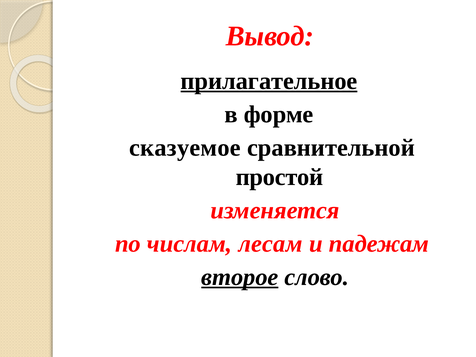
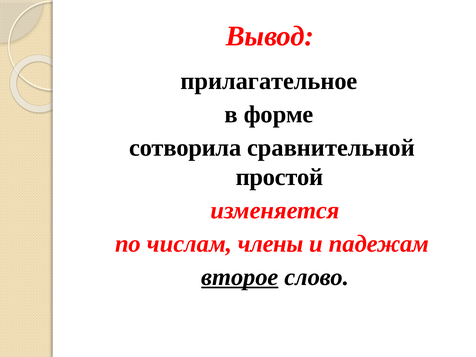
прилагательное underline: present -> none
сказуемое: сказуемое -> сотворила
лесам: лесам -> члены
